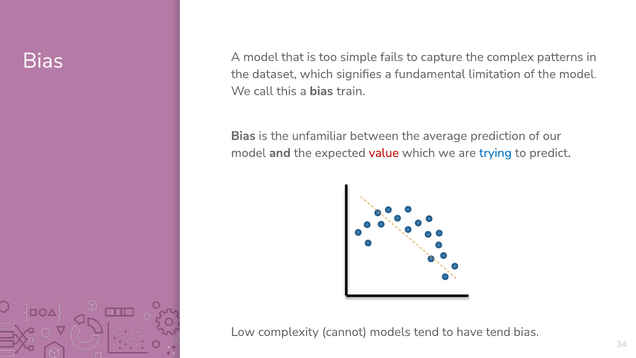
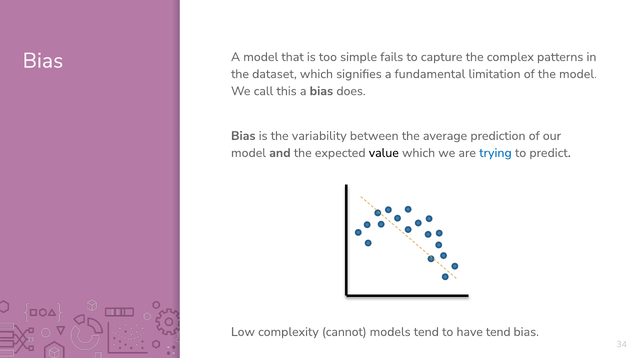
train: train -> does
unfamiliar: unfamiliar -> variability
value colour: red -> black
